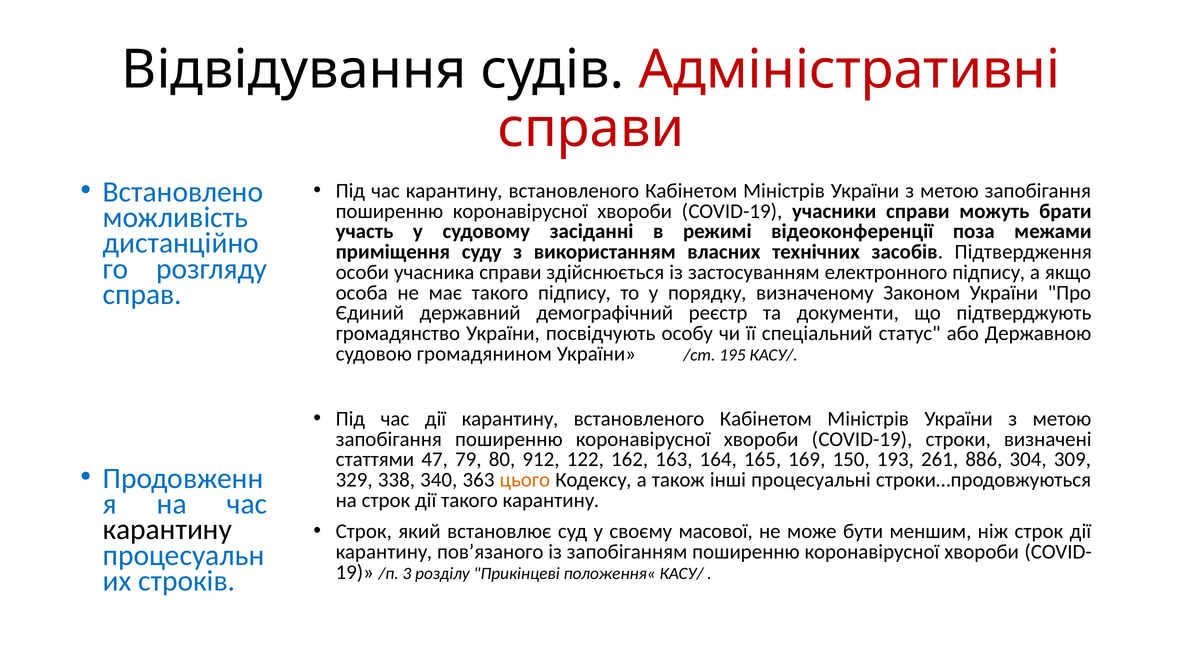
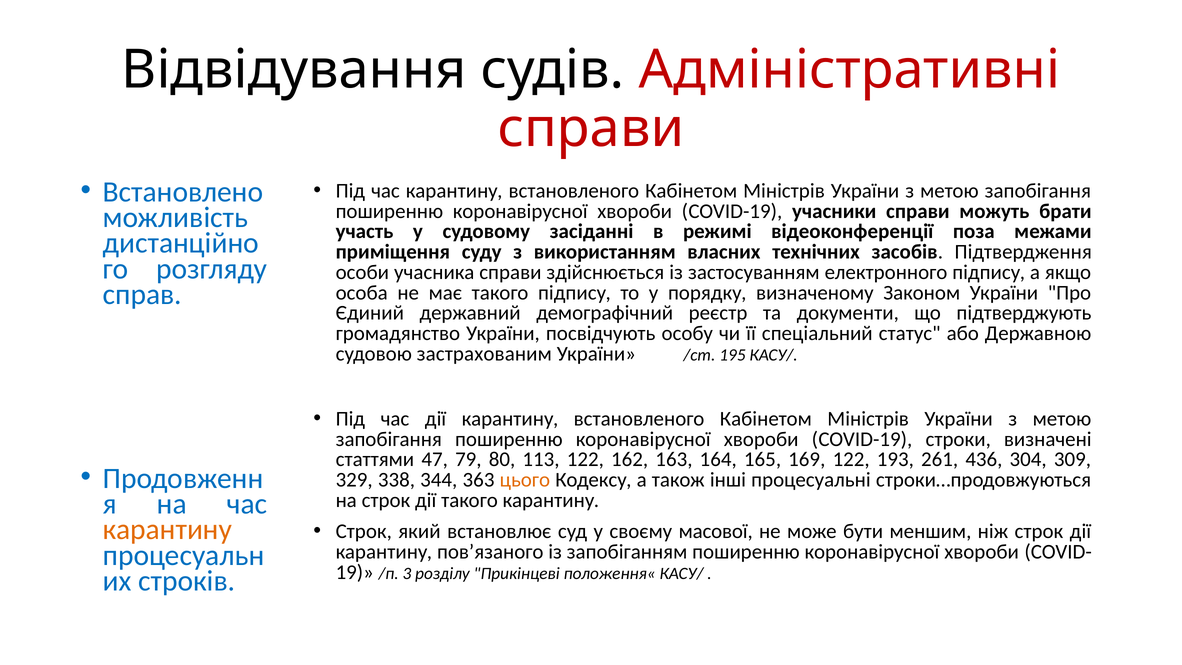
громадянином: громадянином -> застрахованим
912: 912 -> 113
169 150: 150 -> 122
886: 886 -> 436
340: 340 -> 344
карантину at (167, 530) colour: black -> orange
